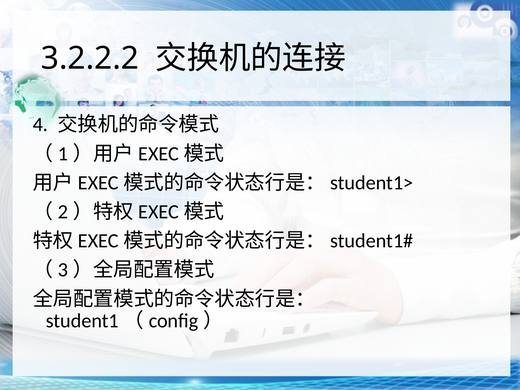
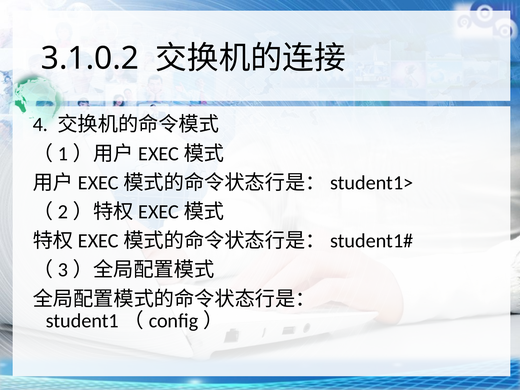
3.2.2.2: 3.2.2.2 -> 3.1.0.2
